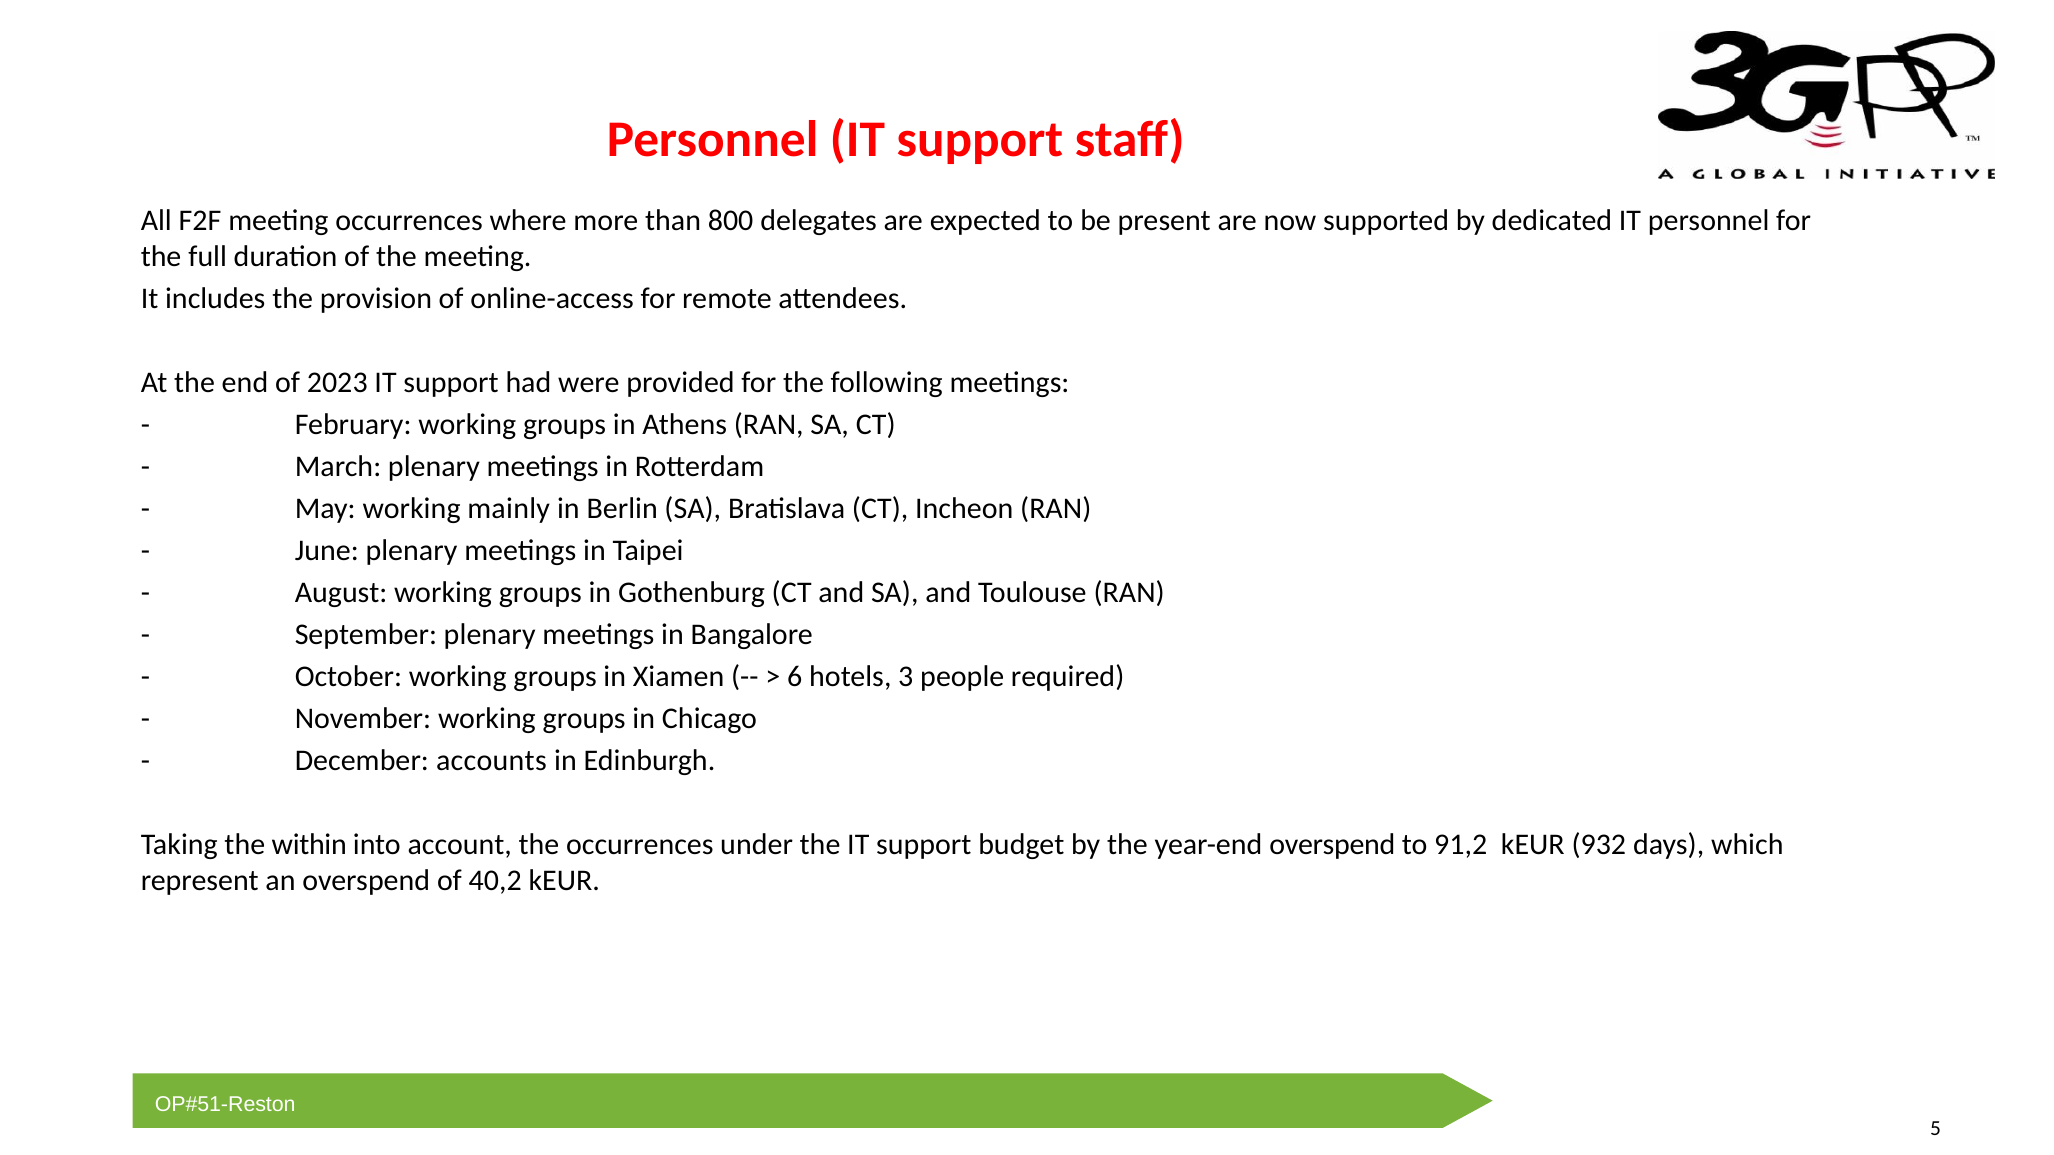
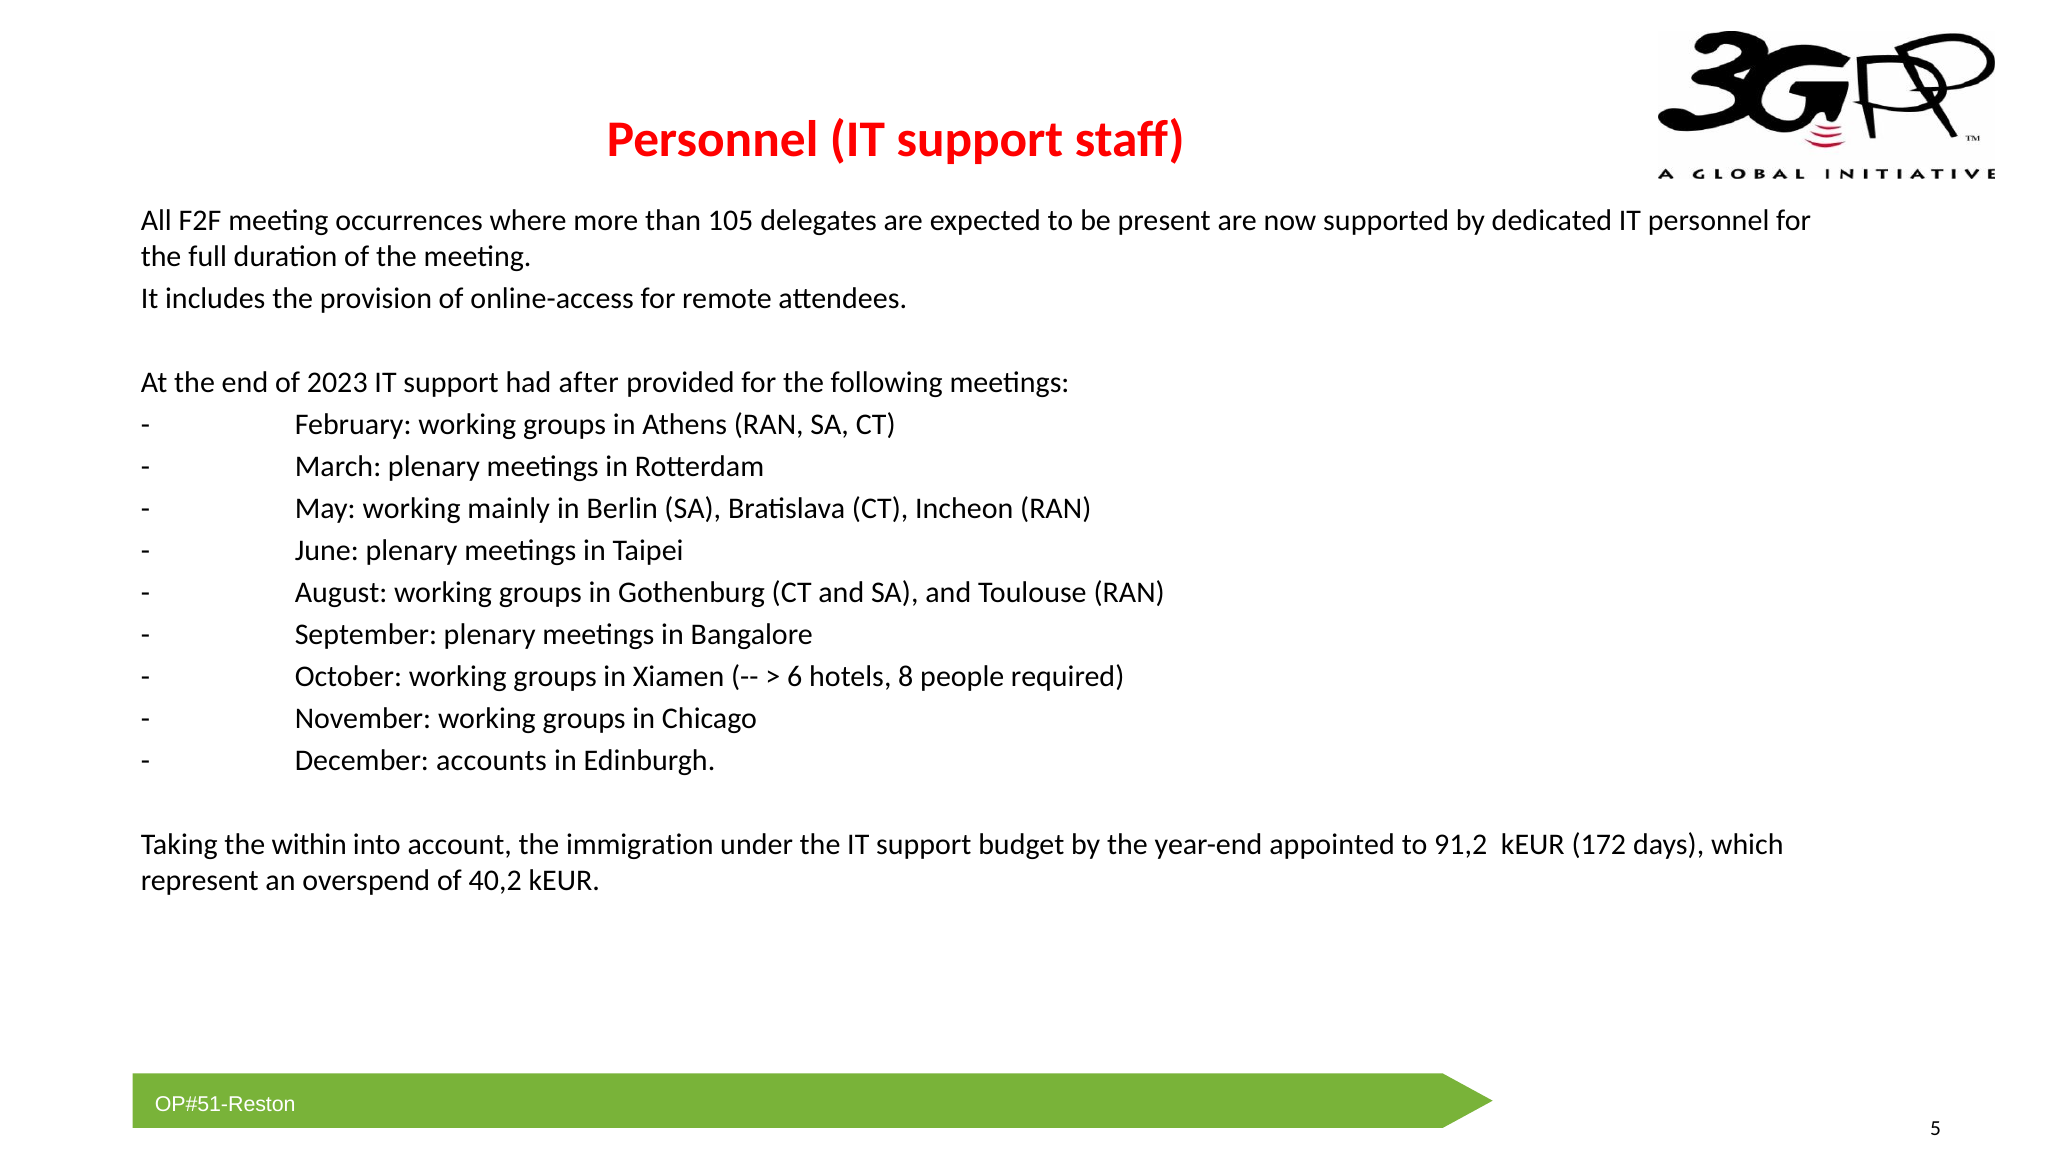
800: 800 -> 105
were: were -> after
3: 3 -> 8
the occurrences: occurrences -> immigration
year-end overspend: overspend -> appointed
932: 932 -> 172
